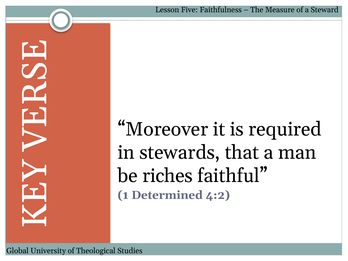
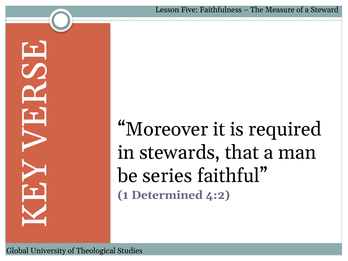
riches: riches -> series
